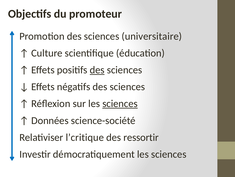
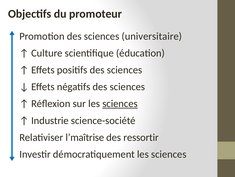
des at (97, 70) underline: present -> none
Données: Données -> Industrie
l’critique: l’critique -> l’maîtrise
